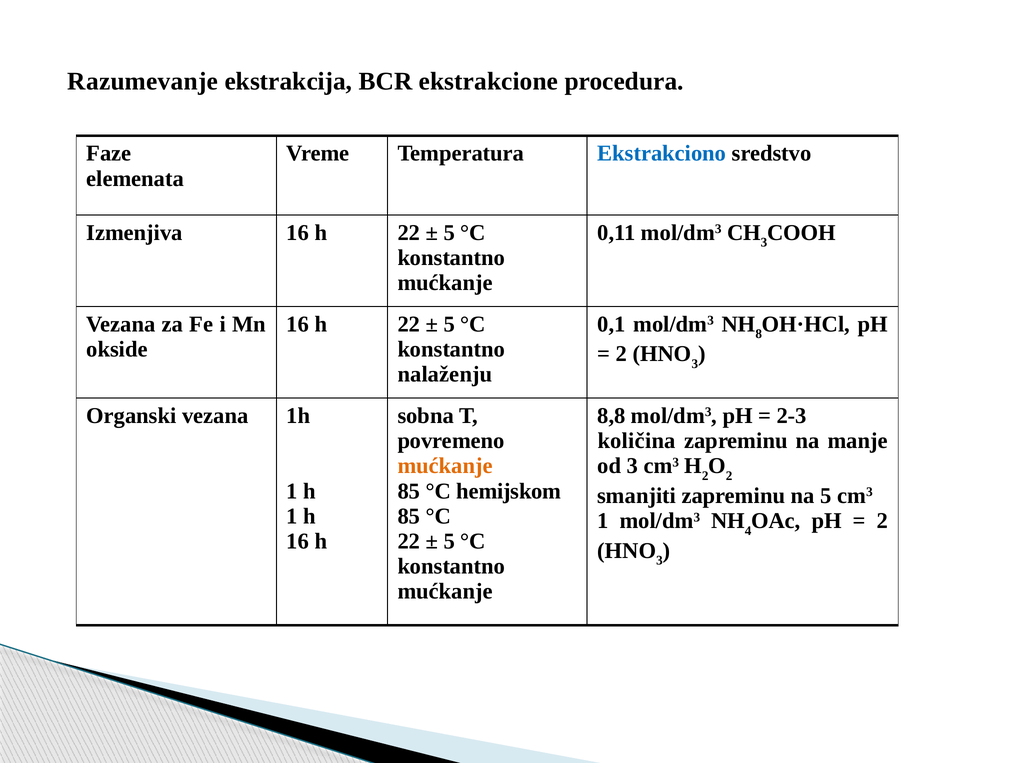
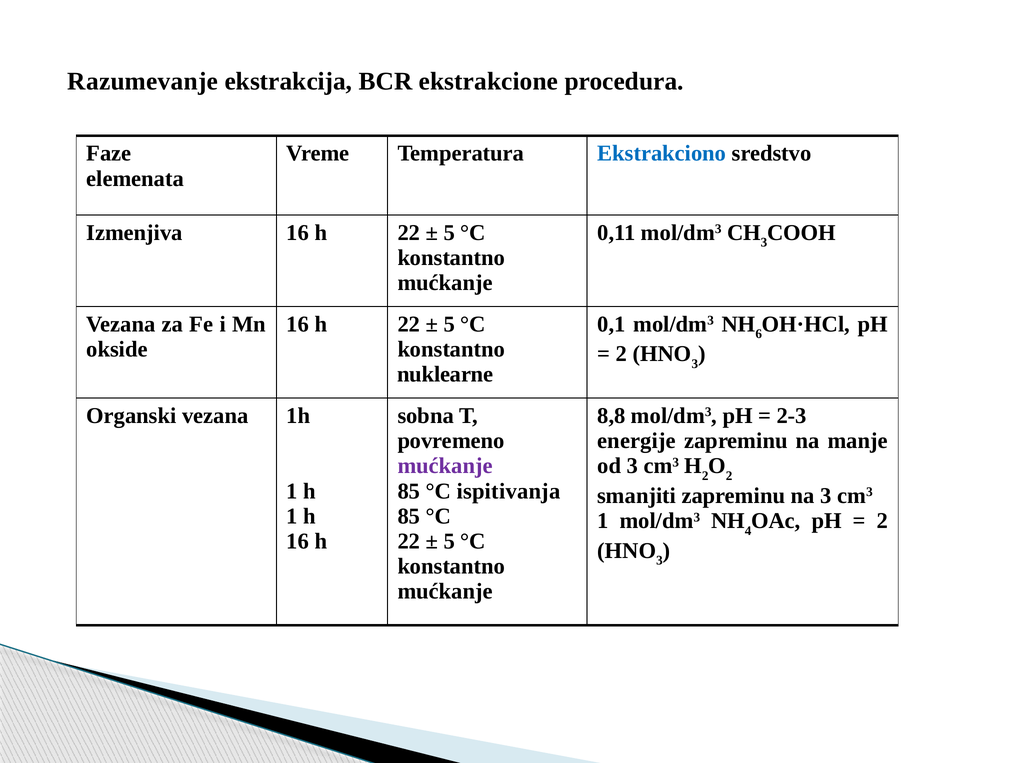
8: 8 -> 6
nalaženju: nalaženju -> nuklearne
količina: količina -> energije
mućkanje at (445, 466) colour: orange -> purple
hemijskom: hemijskom -> ispitivanja
na 5: 5 -> 3
